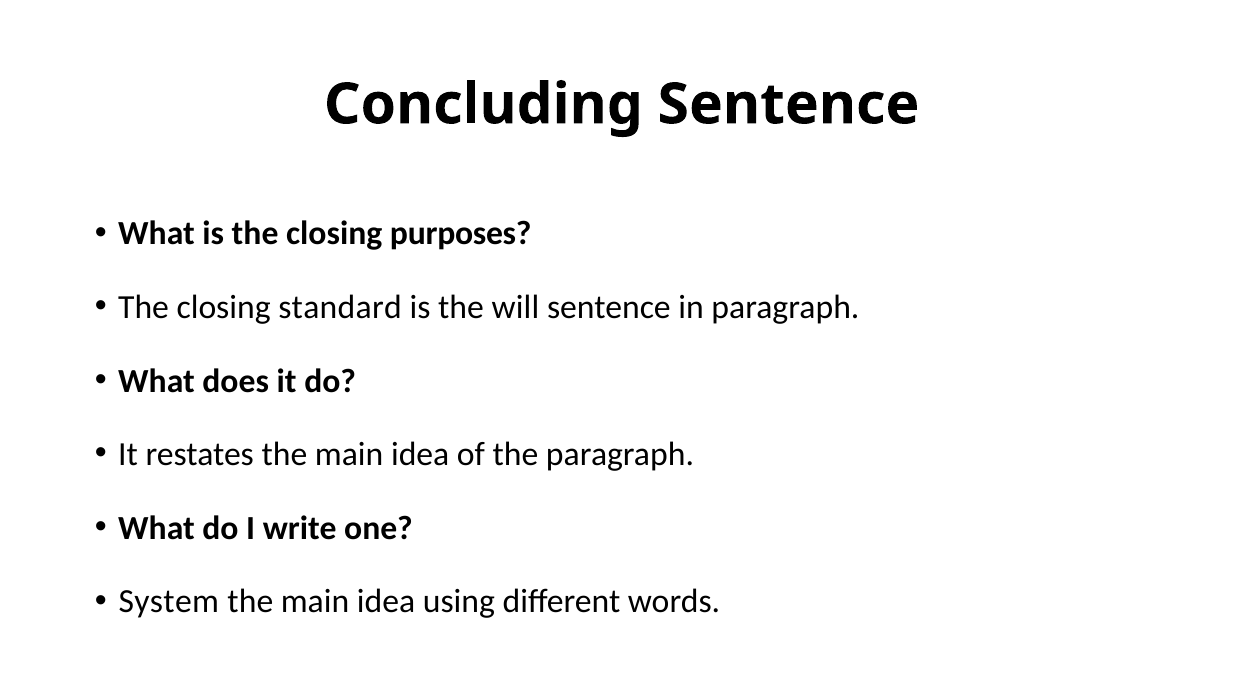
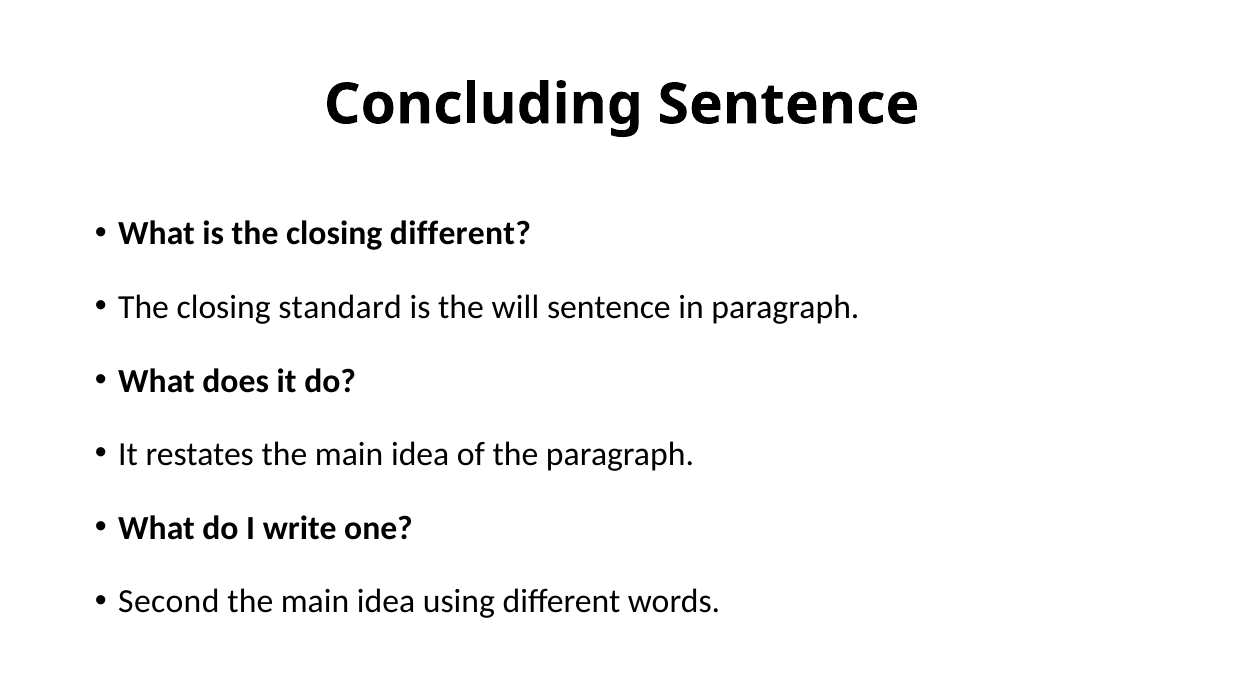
closing purposes: purposes -> different
System: System -> Second
